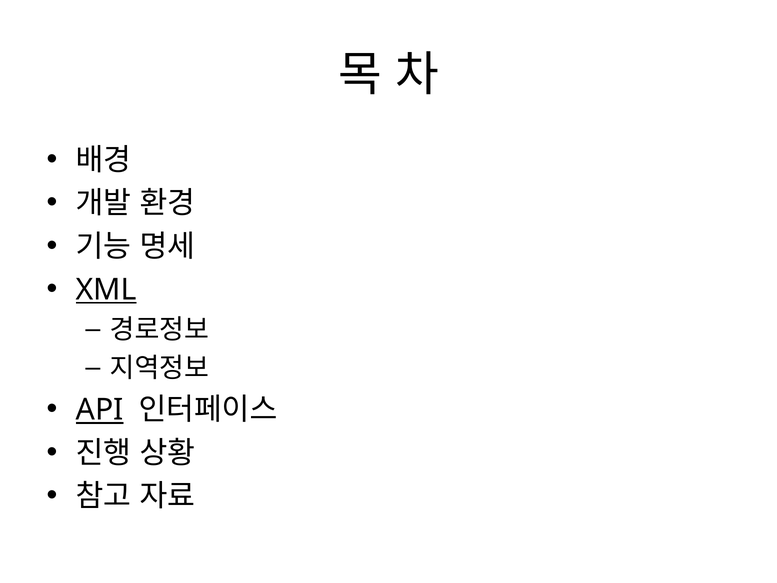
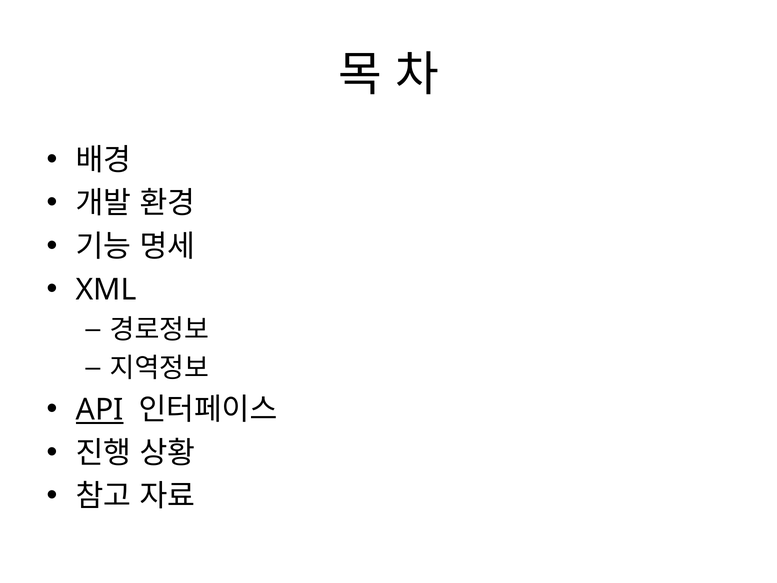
XML underline: present -> none
